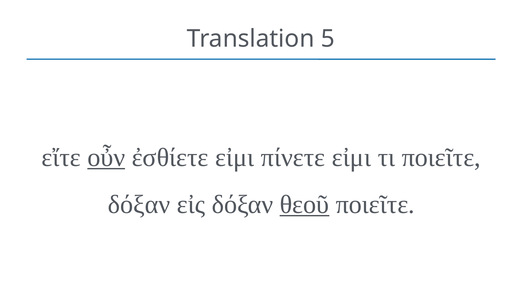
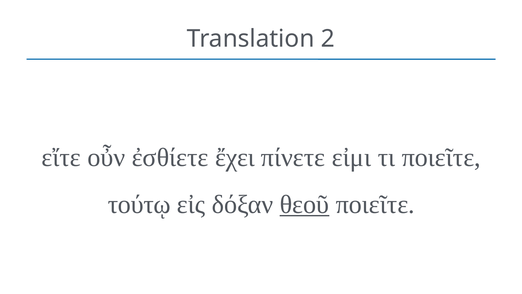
5: 5 -> 2
οὖν underline: present -> none
ἐσθίετε εἰμι: εἰμι -> ἔχει
δόξαν at (139, 204): δόξαν -> τούτῳ
